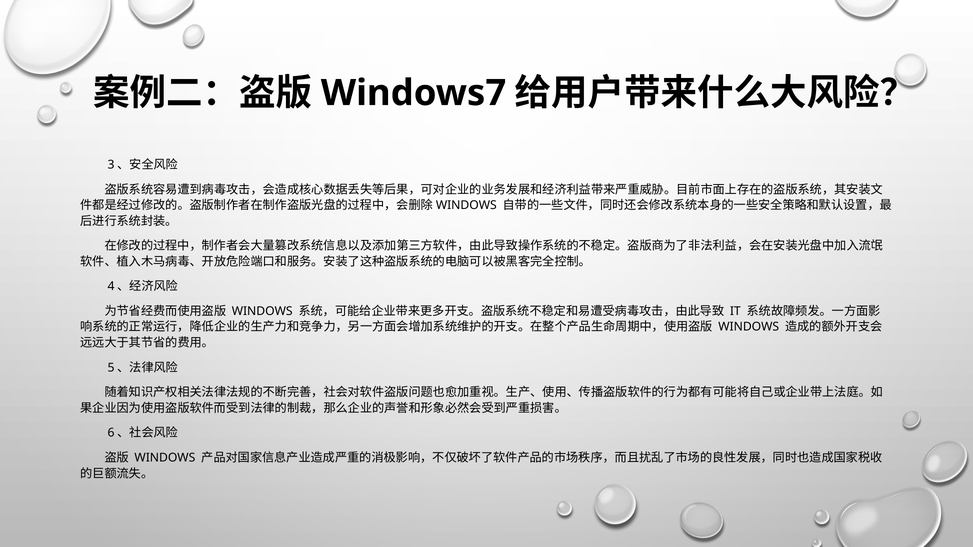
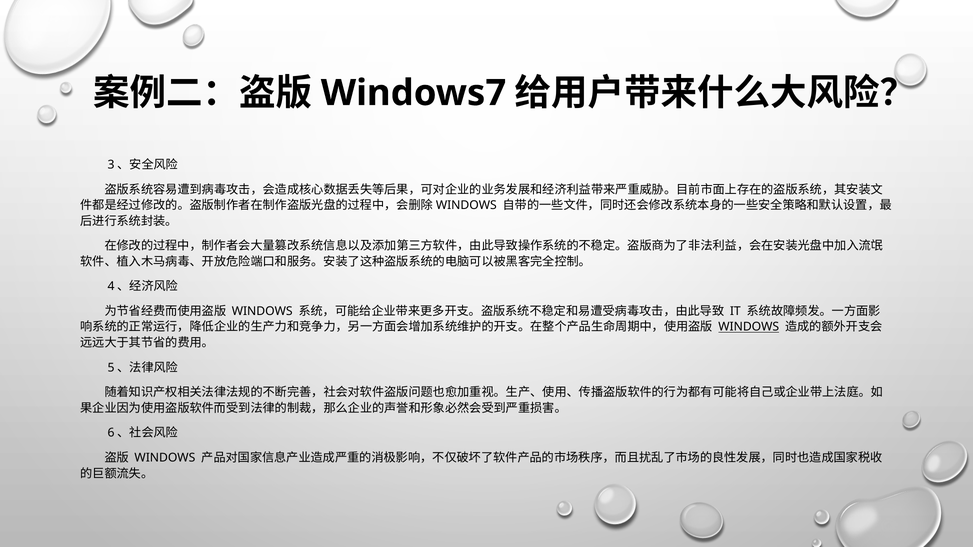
WINDOWS at (749, 327) underline: none -> present
